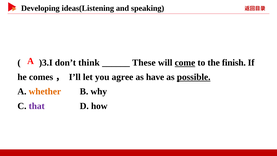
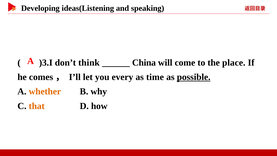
These: These -> China
come underline: present -> none
finish: finish -> place
agree: agree -> every
have: have -> time
that colour: purple -> orange
